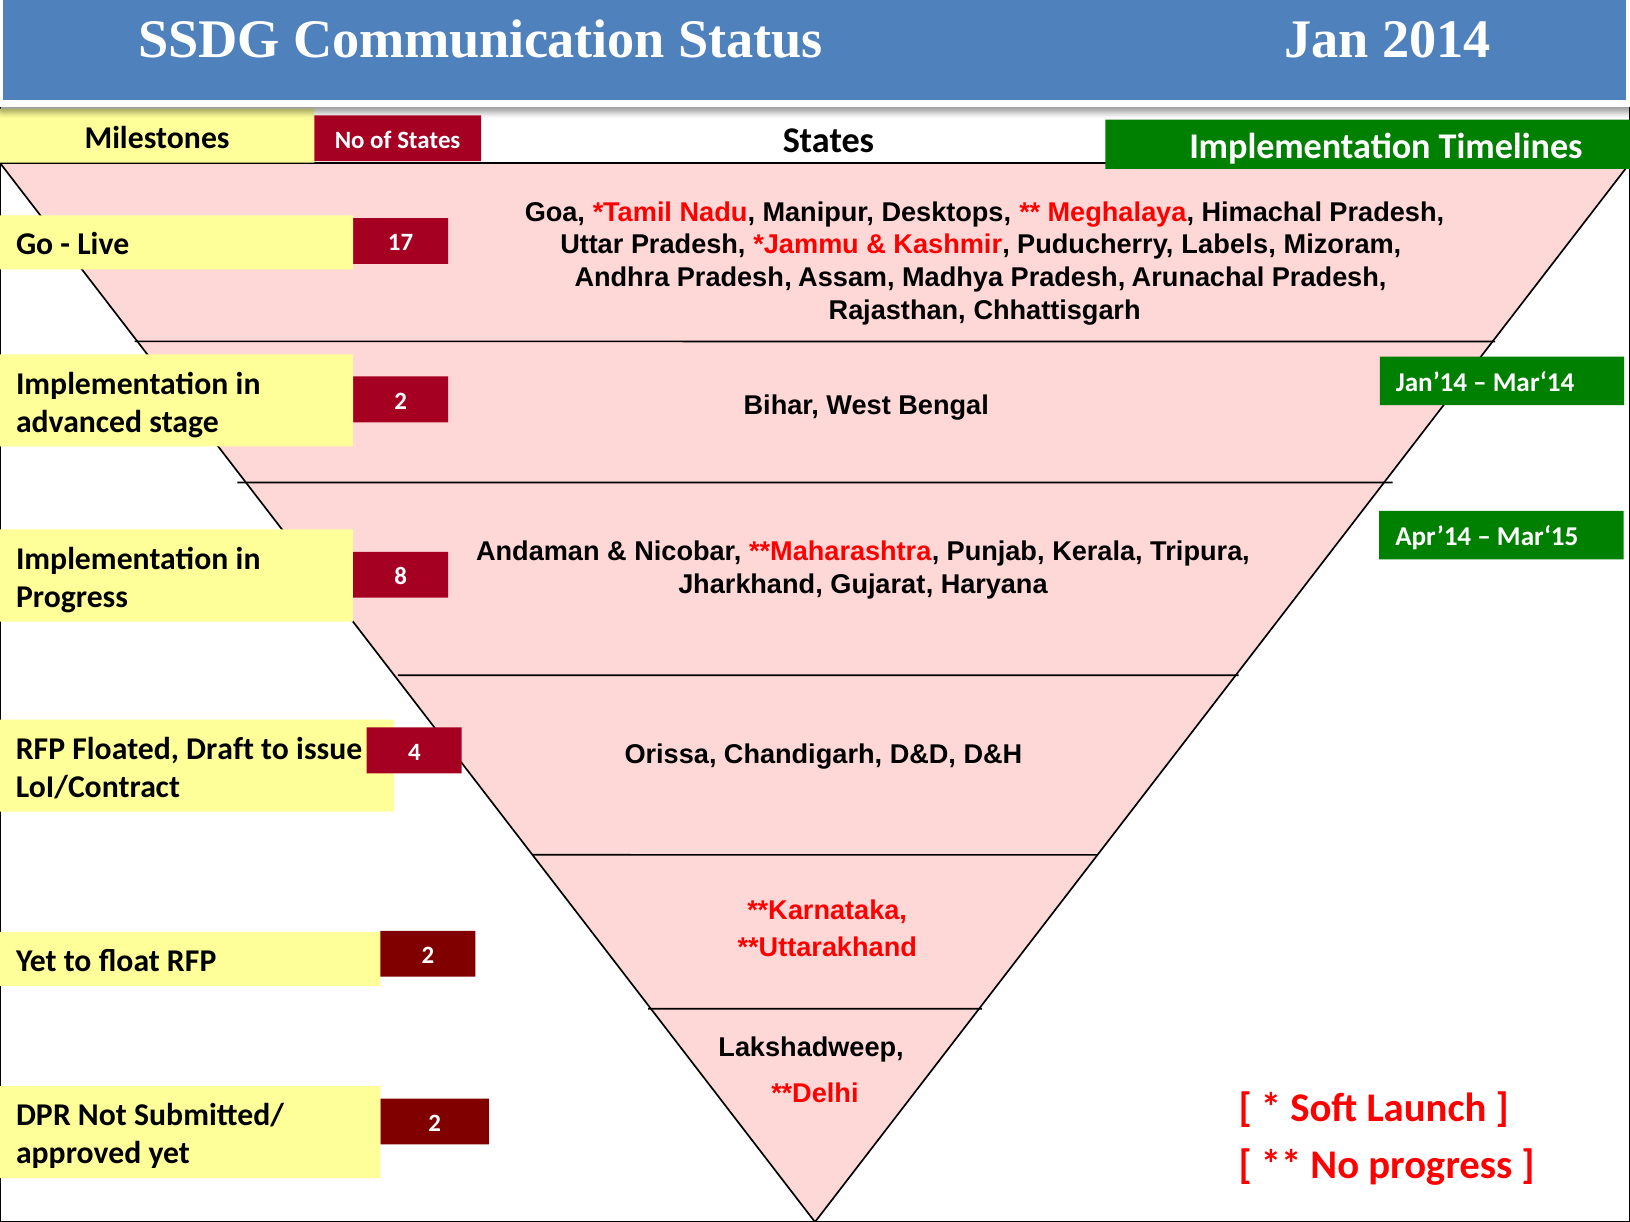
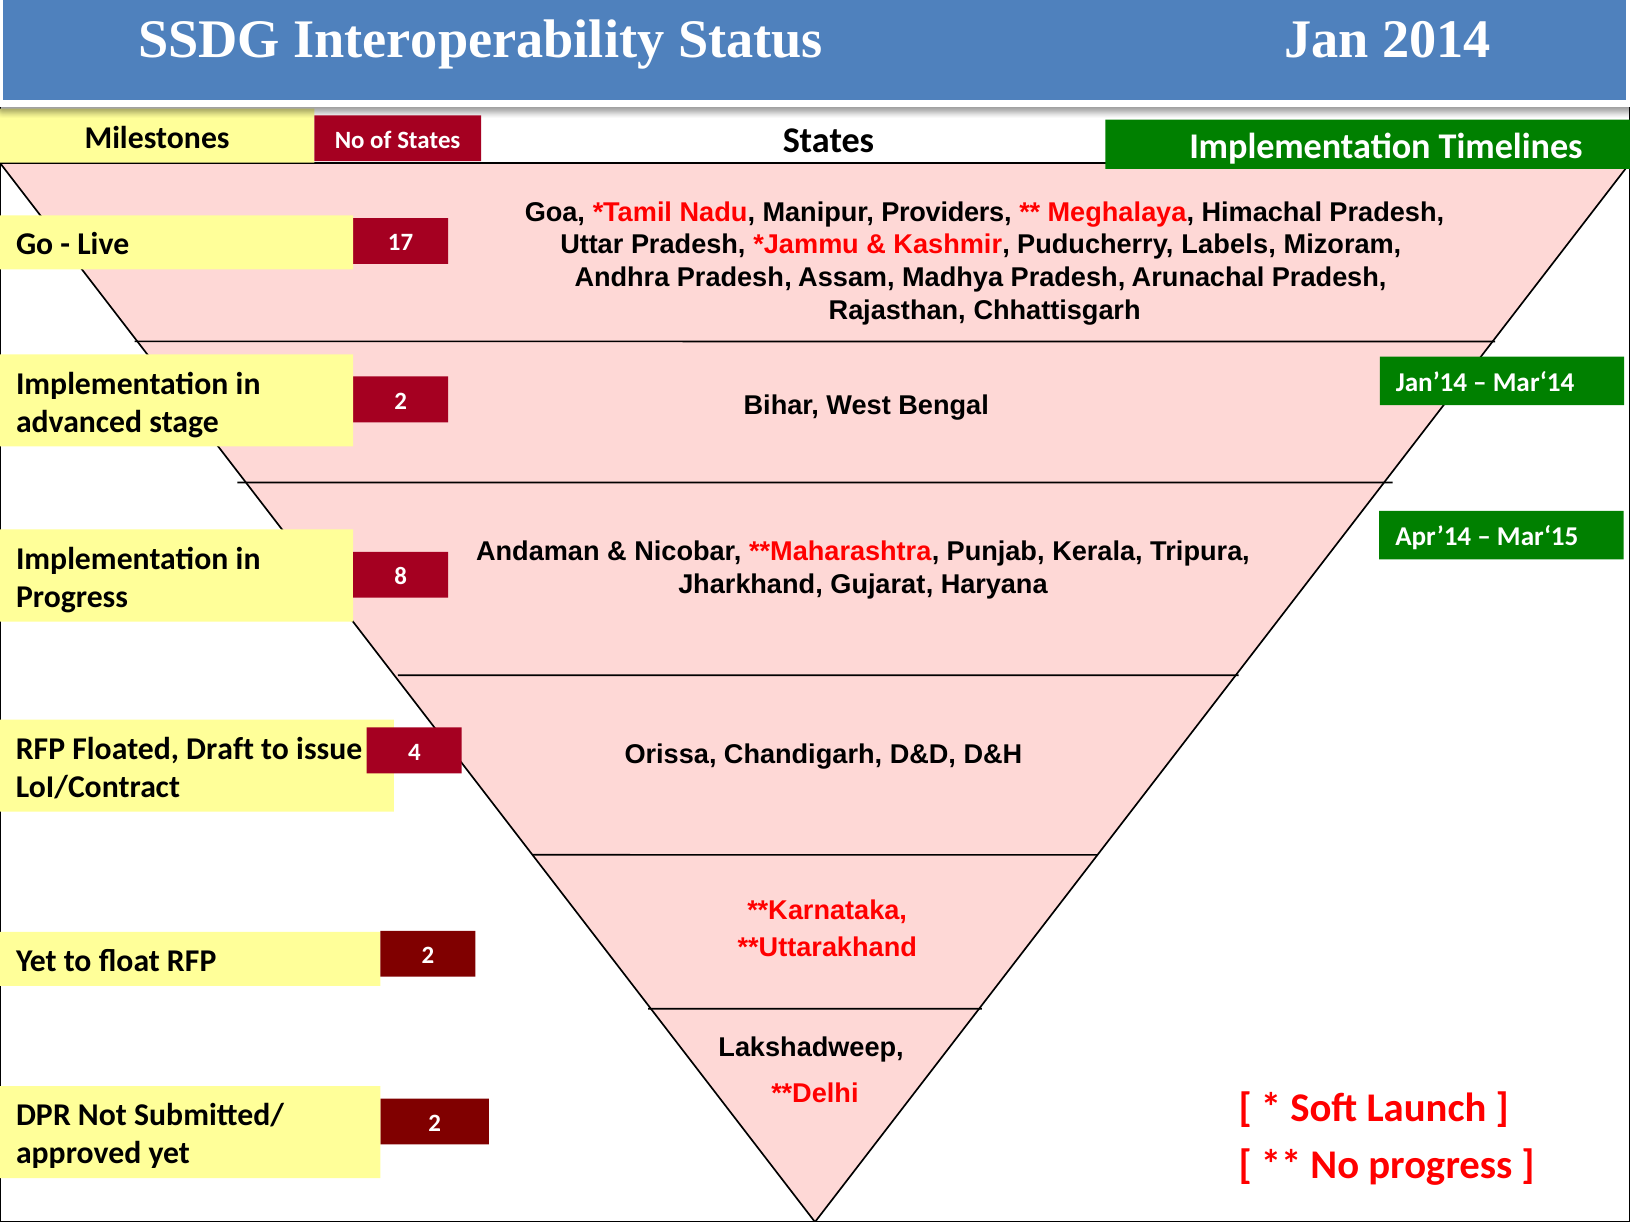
Communication: Communication -> Interoperability
Desktops: Desktops -> Providers
